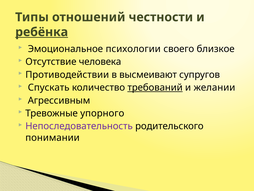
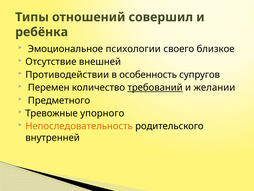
честности: честности -> совершил
ребёнка underline: present -> none
человека: человека -> внешней
высмеивают: высмеивают -> особенность
Спускать: Спускать -> Перемен
Агрессивным: Агрессивным -> Предметного
Непоследовательность colour: purple -> orange
понимании: понимании -> внутренней
